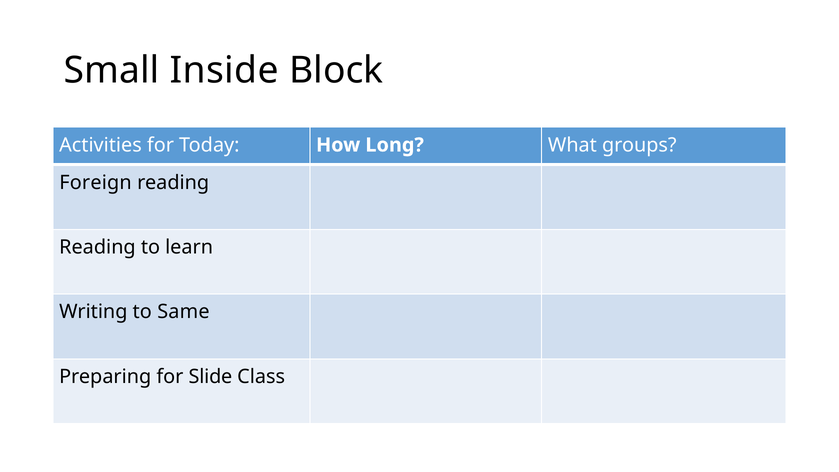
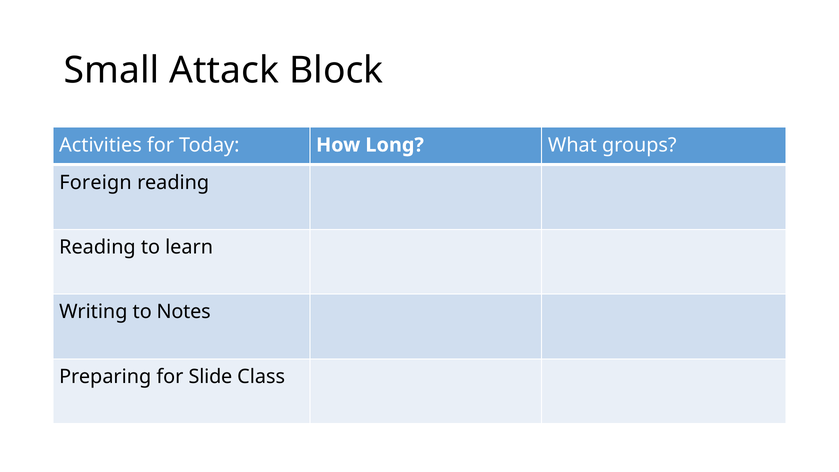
Inside: Inside -> Attack
Same: Same -> Notes
